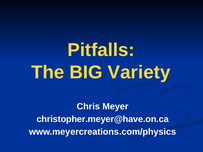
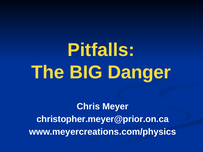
Variety: Variety -> Danger
christopher.meyer@have.on.ca: christopher.meyer@have.on.ca -> christopher.meyer@prior.on.ca
